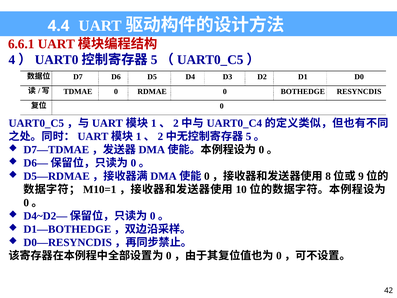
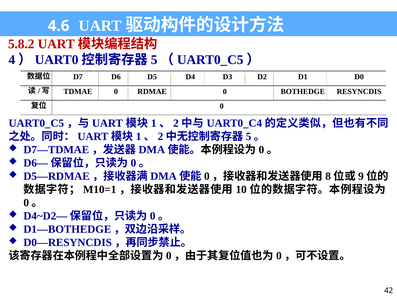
4.4: 4.4 -> 4.6
6.6.1: 6.6.1 -> 5.8.2
